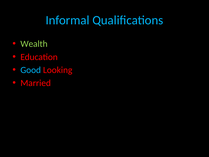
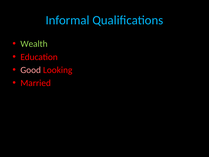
Good colour: light blue -> pink
